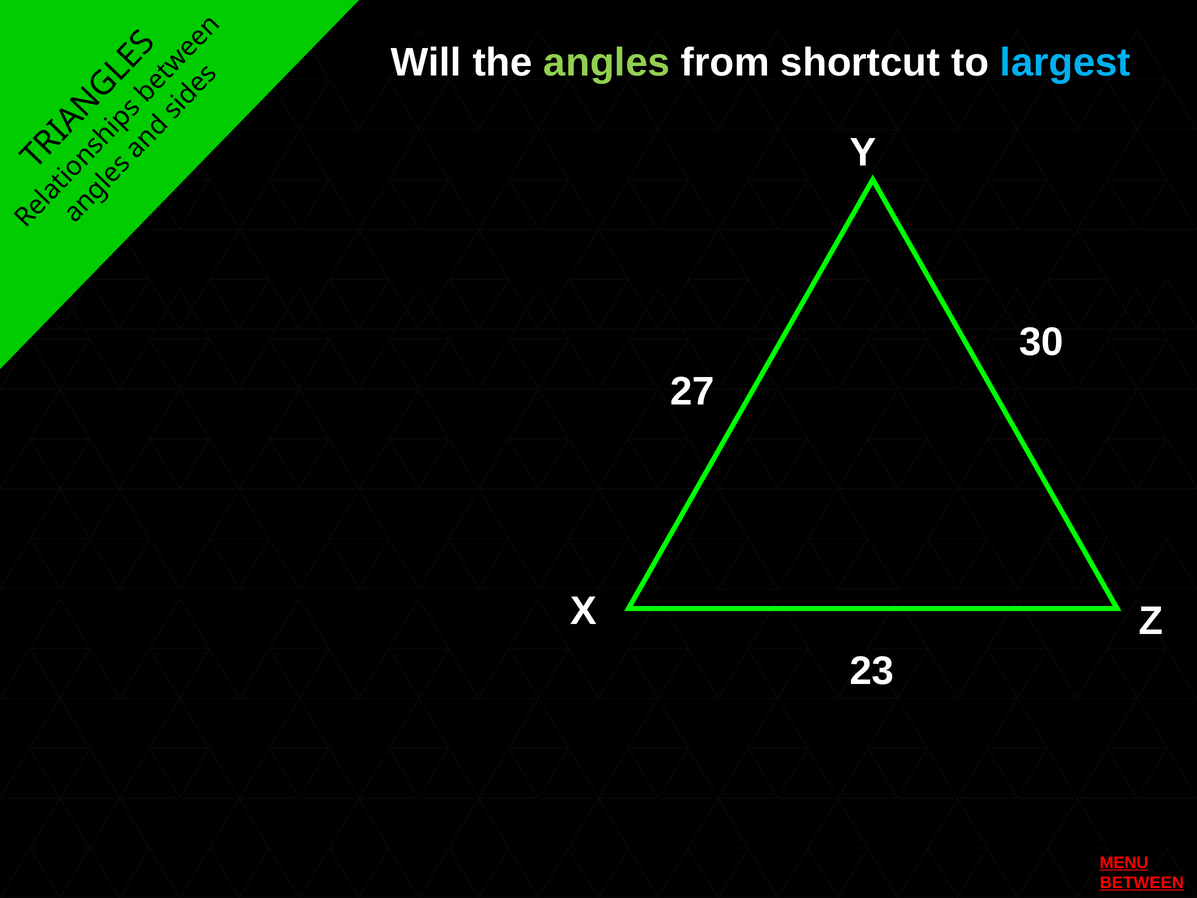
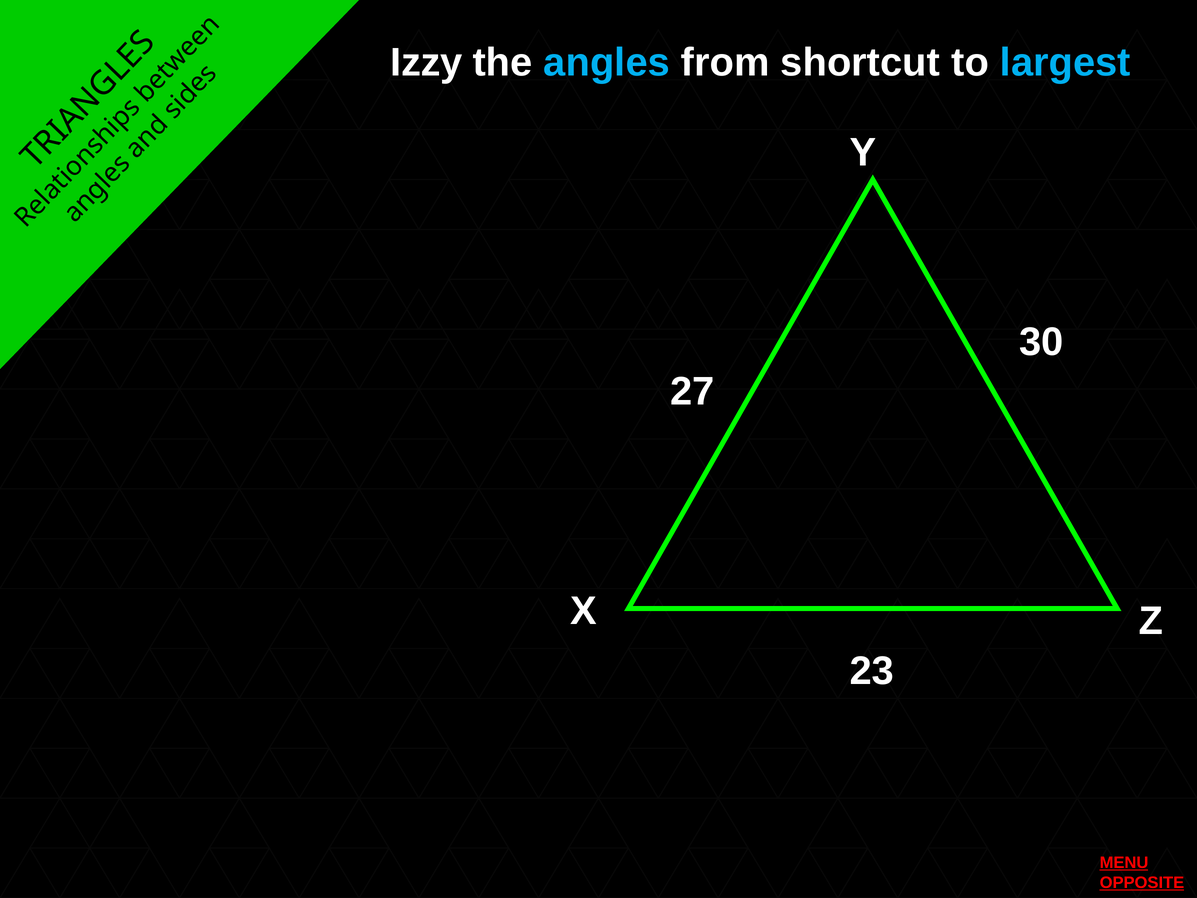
Will: Will -> Izzy
angles colour: light green -> light blue
BETWEEN: BETWEEN -> OPPOSITE
